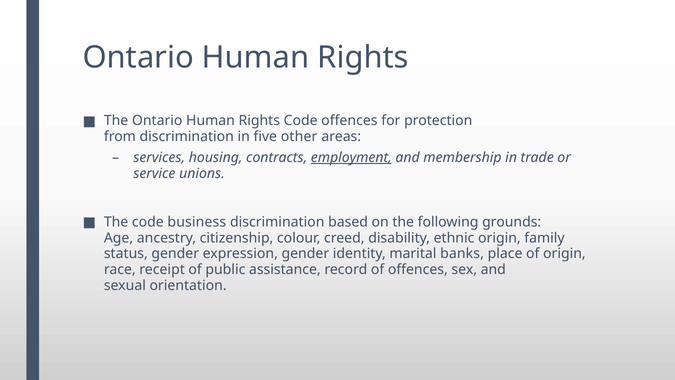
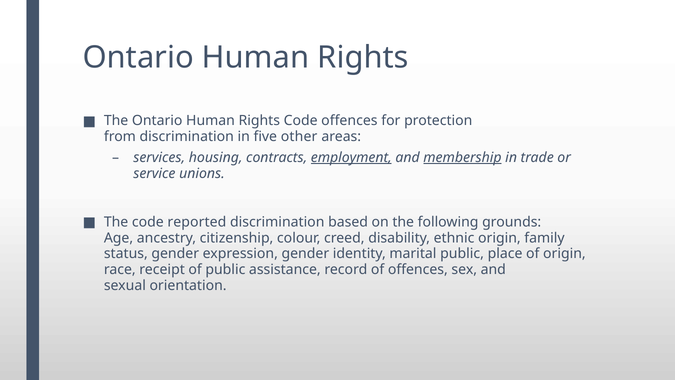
membership underline: none -> present
business: business -> reported
marital banks: banks -> public
